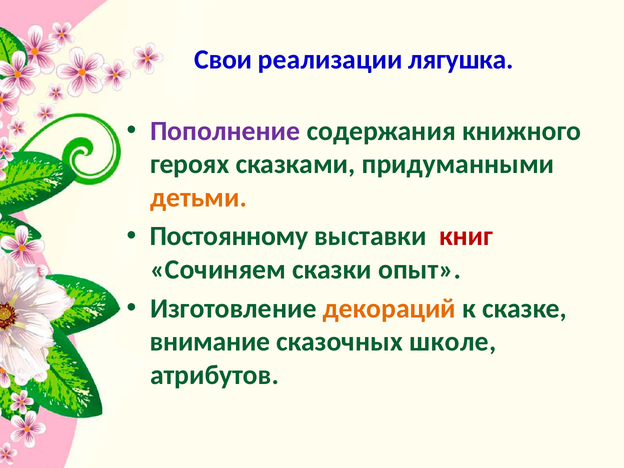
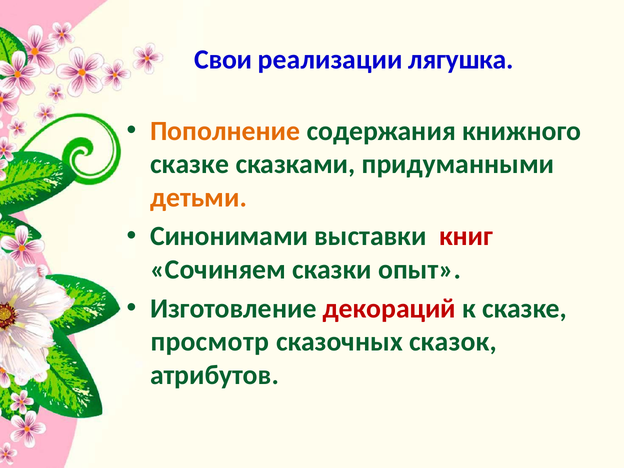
Пополнение colour: purple -> orange
героях at (190, 164): героях -> сказке
Постоянному: Постоянному -> Синонимами
декораций colour: orange -> red
внимание: внимание -> просмотр
школе: школе -> сказок
